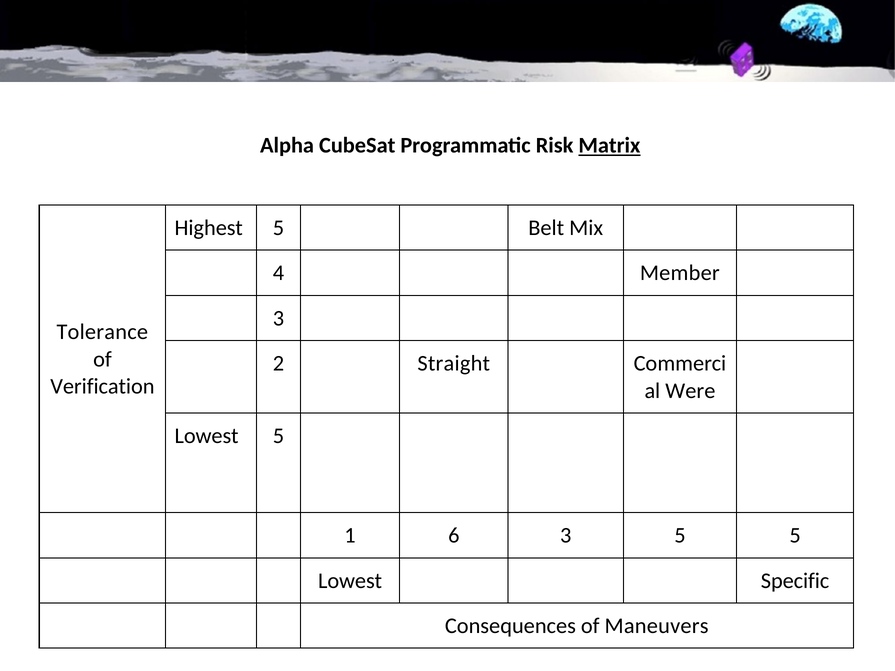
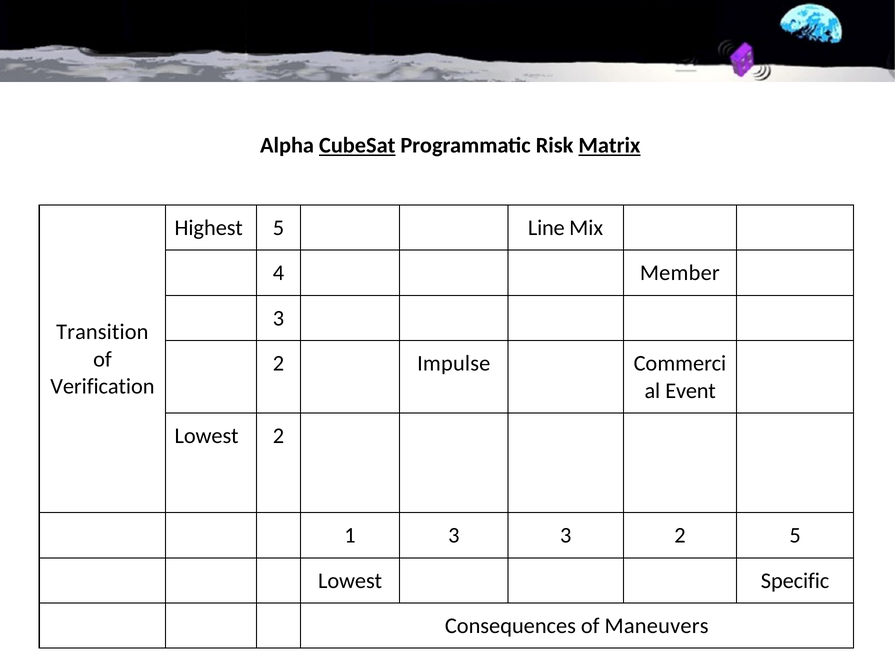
CubeSat underline: none -> present
Belt: Belt -> Line
Tolerance: Tolerance -> Transition
Straight: Straight -> Impulse
Were: Were -> Event
Lowest 5: 5 -> 2
1 6: 6 -> 3
5 at (680, 536): 5 -> 2
